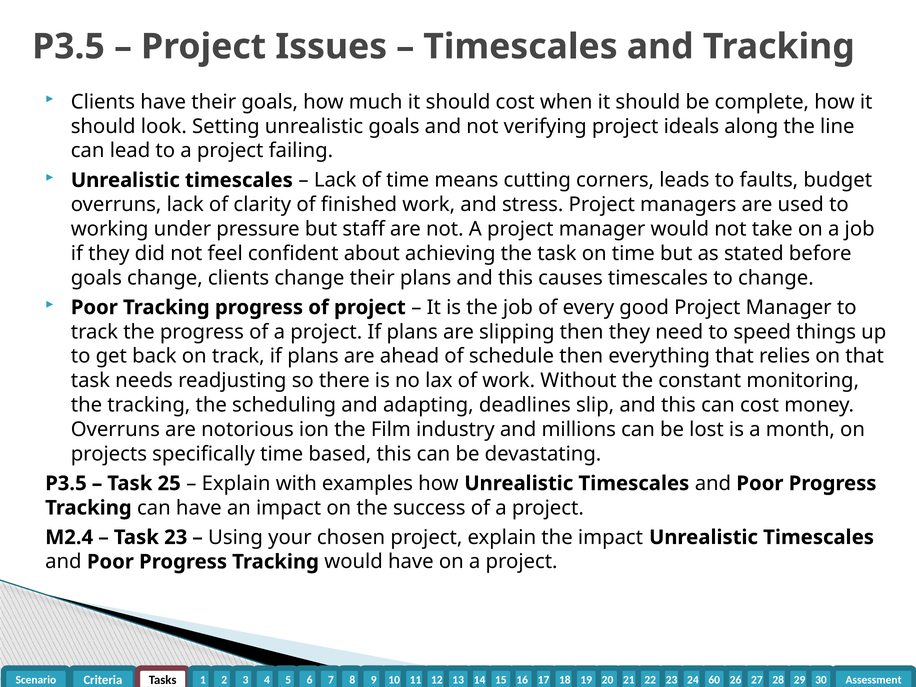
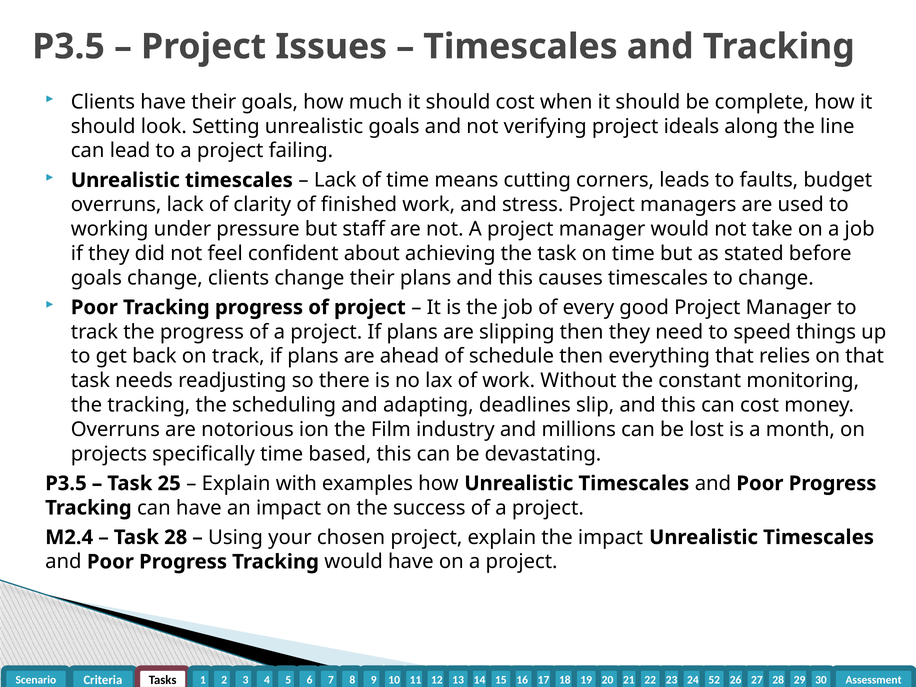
Task 23: 23 -> 28
60: 60 -> 52
